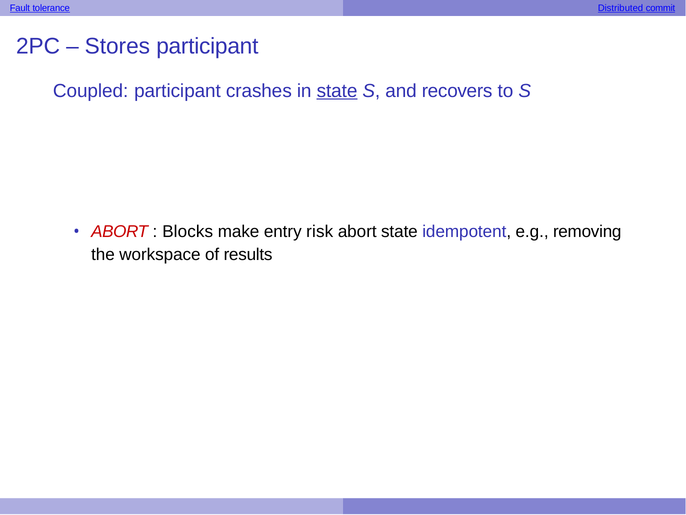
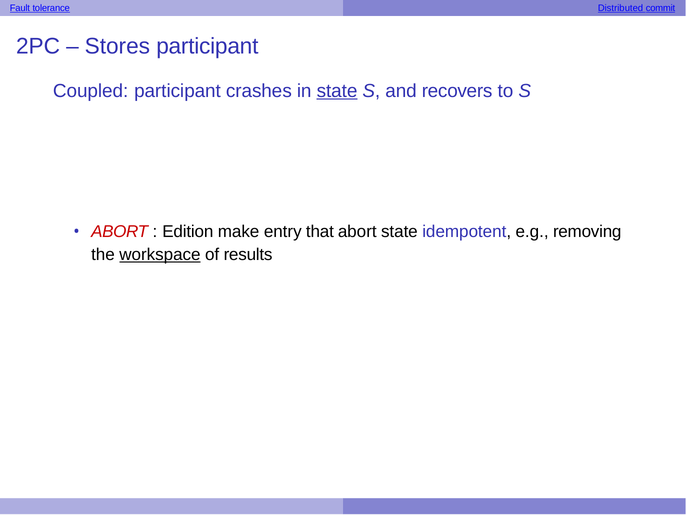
Blocks: Blocks -> Edition
risk: risk -> that
workspace underline: none -> present
